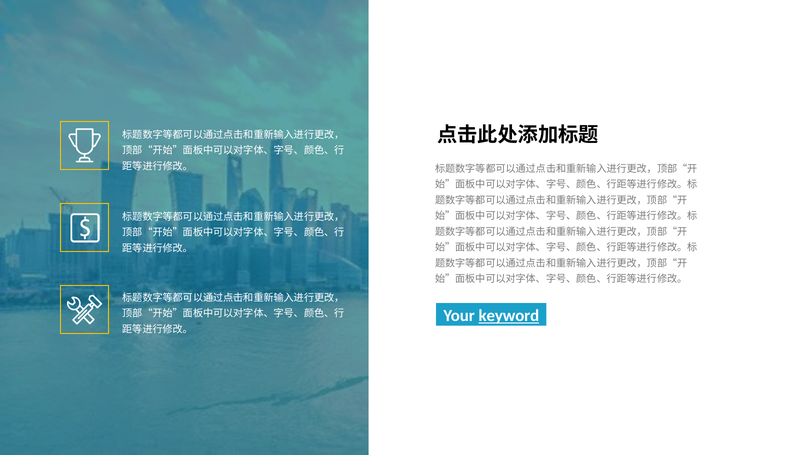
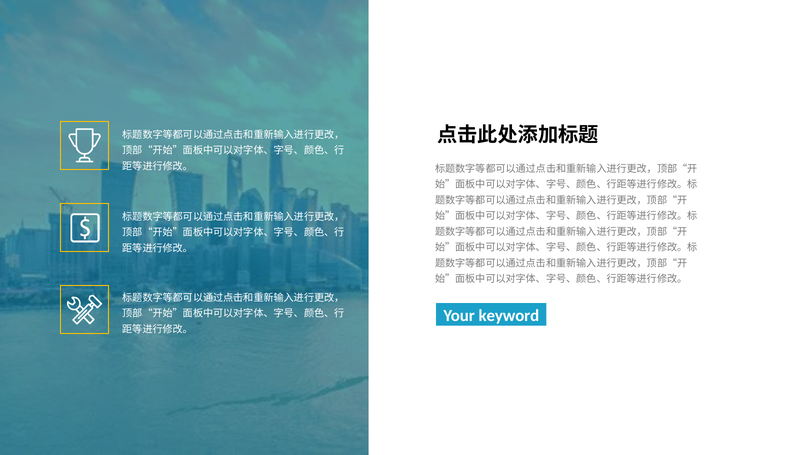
keyword underline: present -> none
